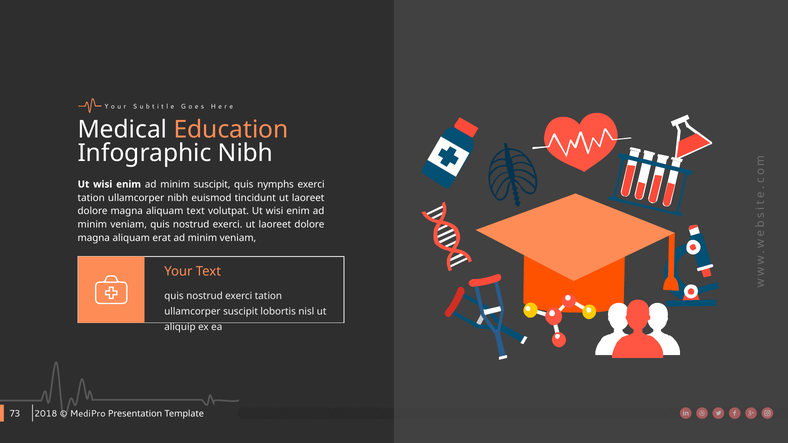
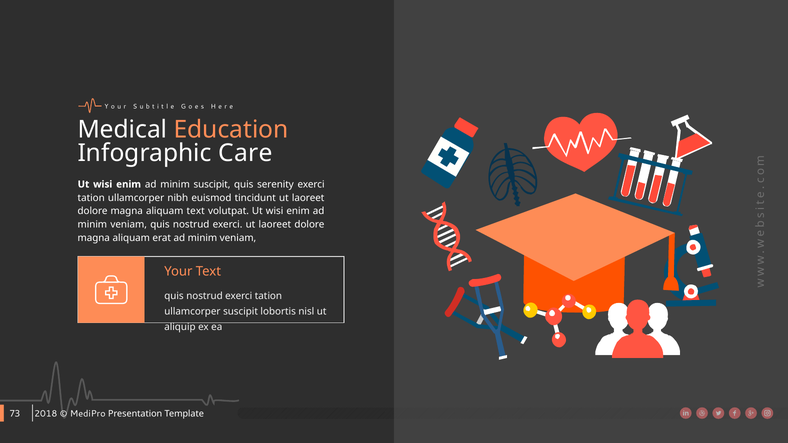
Infographic Nibh: Nibh -> Care
nymphs: nymphs -> serenity
